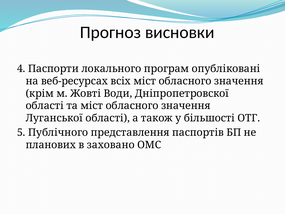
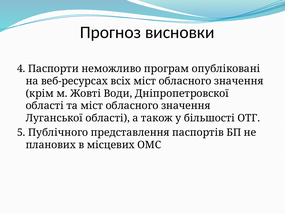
локального: локального -> неможливо
заховано: заховано -> місцевих
